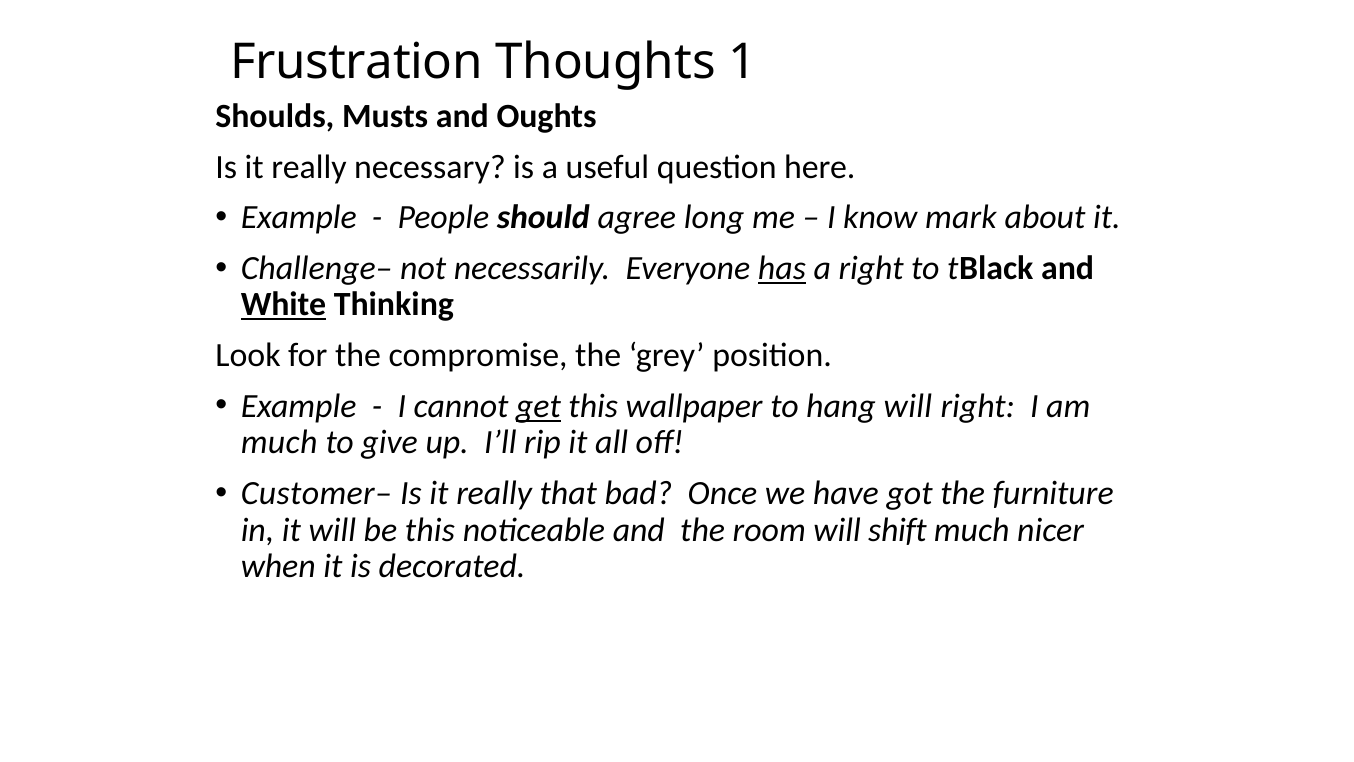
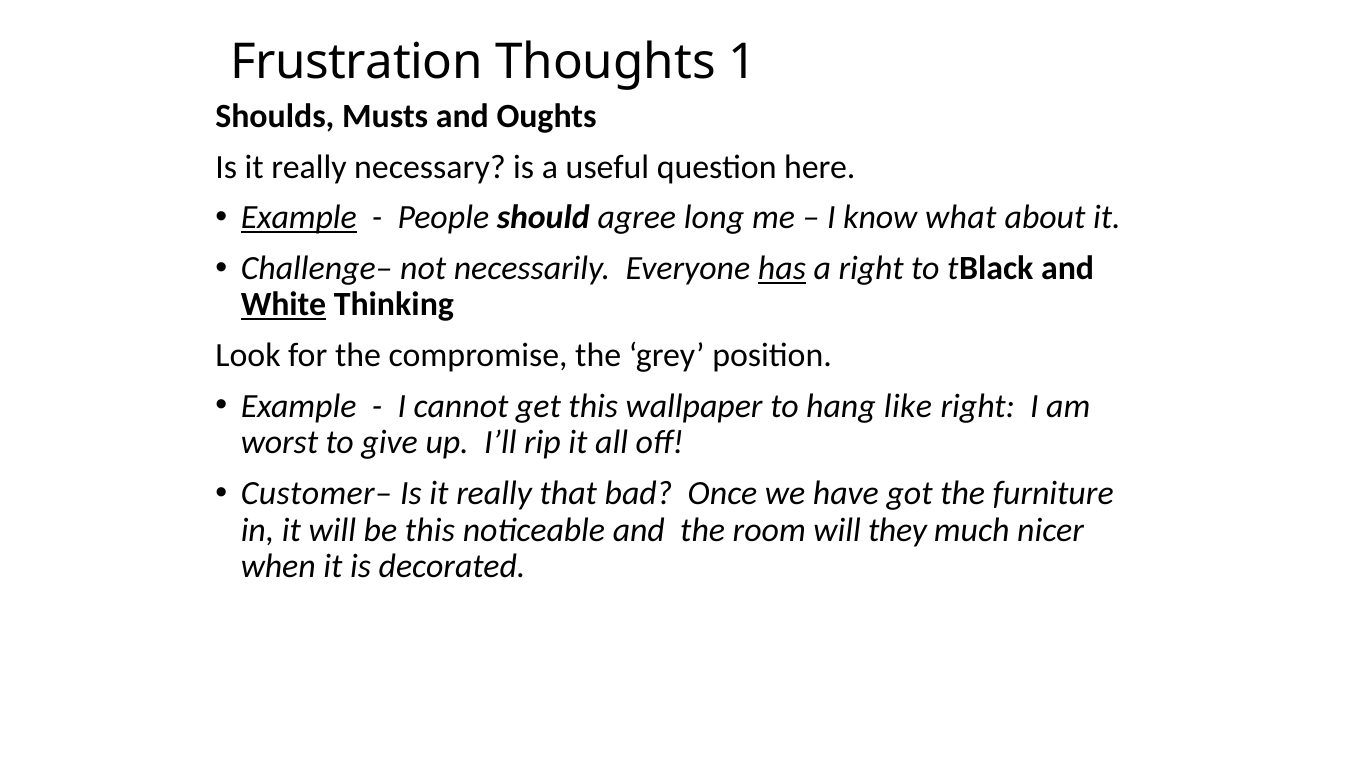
Example at (299, 217) underline: none -> present
mark: mark -> what
get underline: present -> none
hang will: will -> like
much at (279, 442): much -> worst
shift: shift -> they
